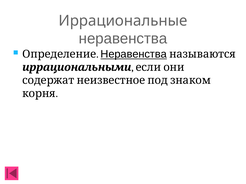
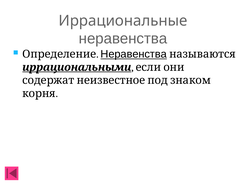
иррациональными underline: none -> present
